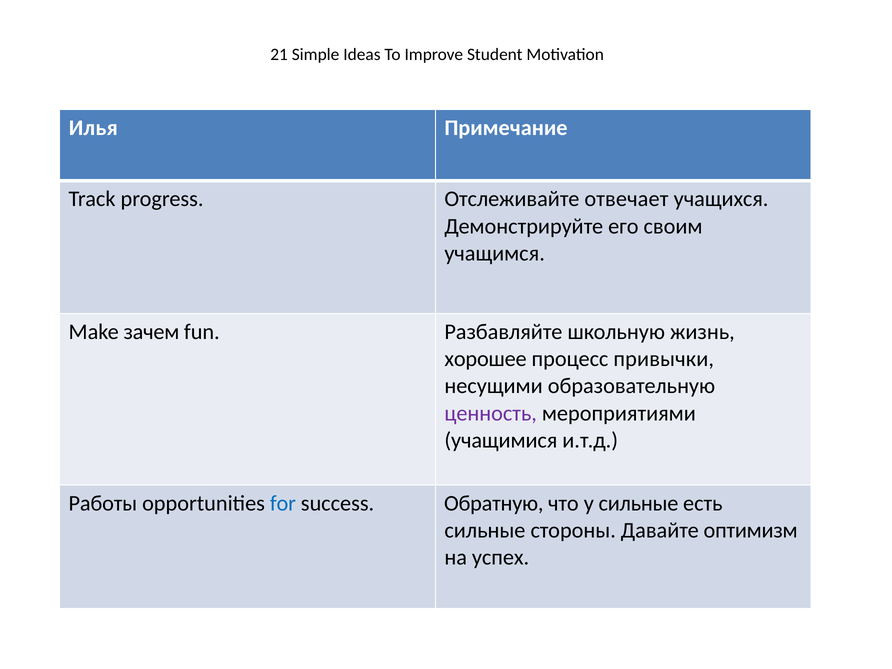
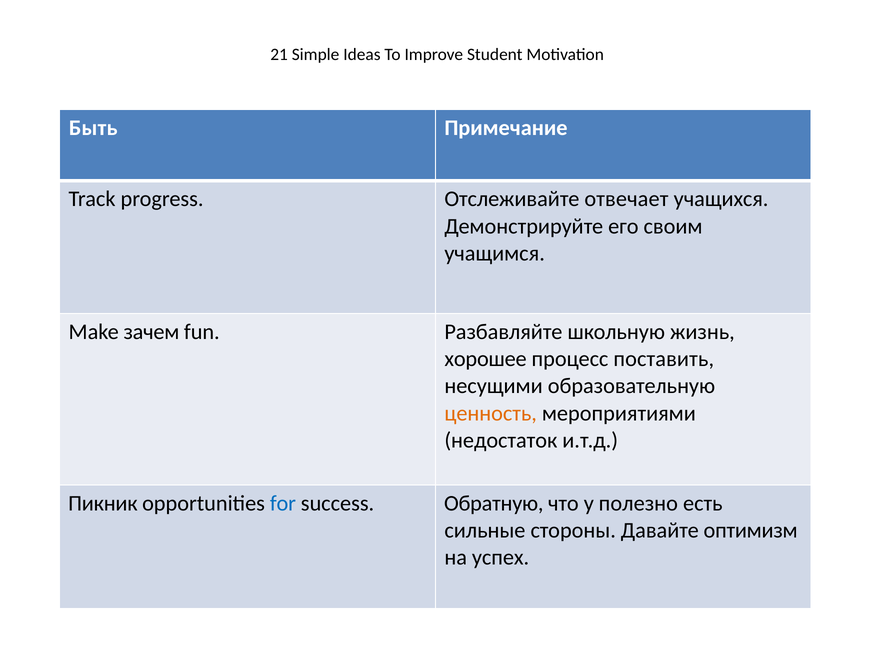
Илья: Илья -> Быть
привычки: привычки -> поставить
ценность colour: purple -> orange
учащимися: учащимися -> недостаток
Работы: Работы -> Пикник
у сильные: сильные -> полезно
